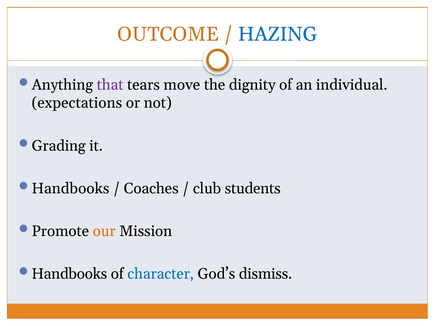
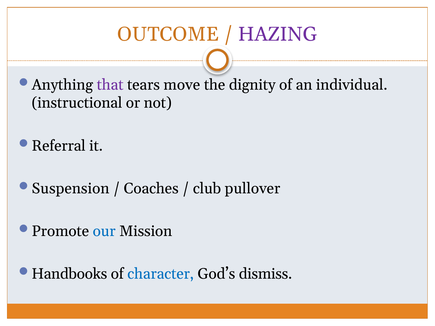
HAZING colour: blue -> purple
expectations: expectations -> instructional
Grading: Grading -> Referral
Handbooks at (71, 189): Handbooks -> Suspension
students: students -> pullover
our colour: orange -> blue
